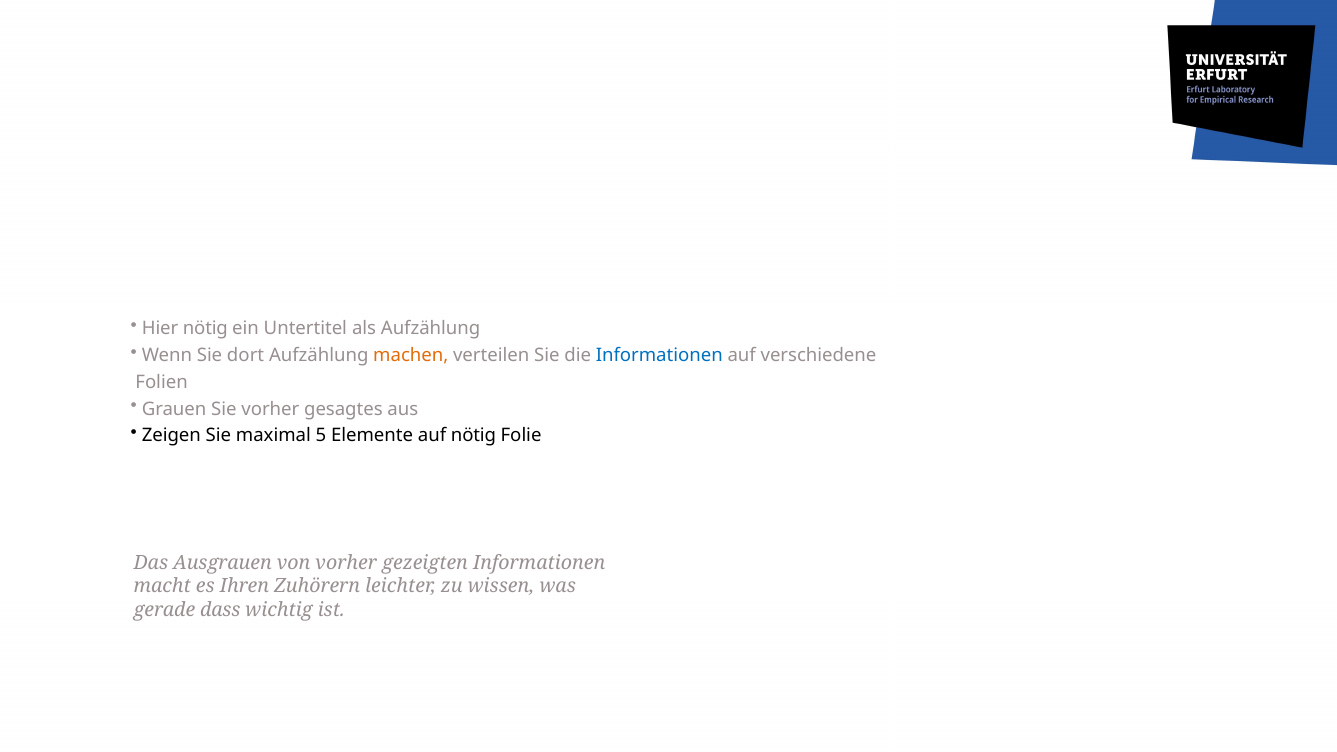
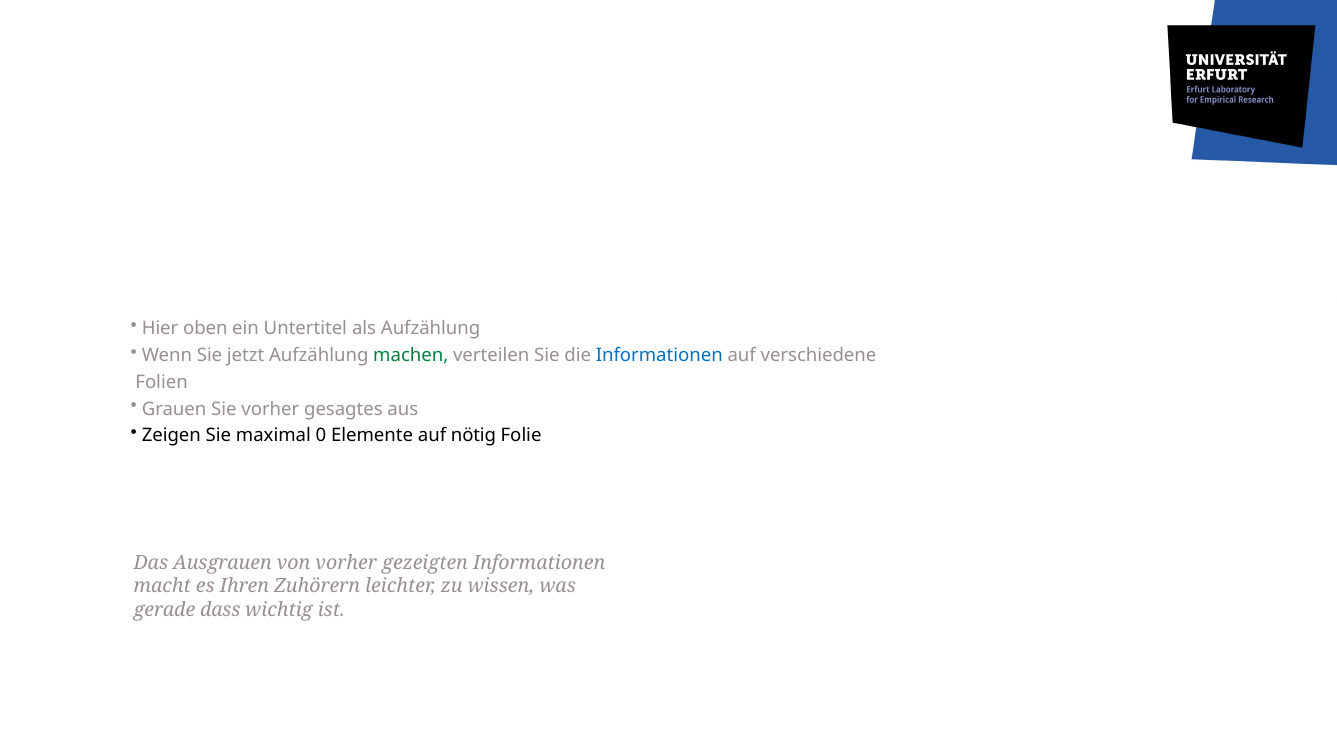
Hier nötig: nötig -> oben
dort: dort -> jetzt
machen colour: orange -> green
5: 5 -> 0
